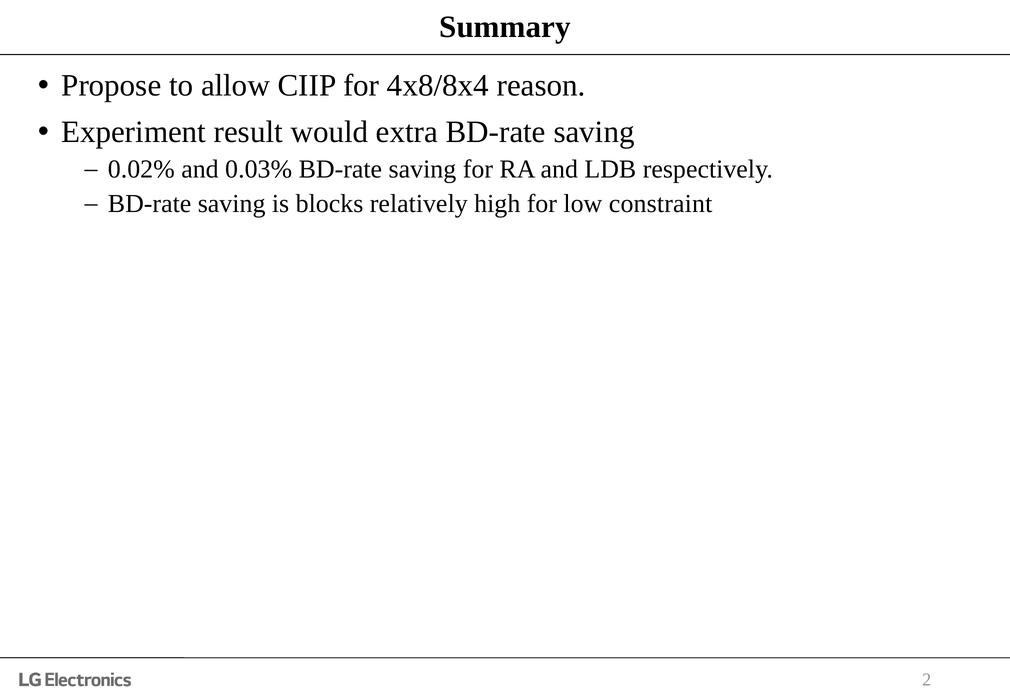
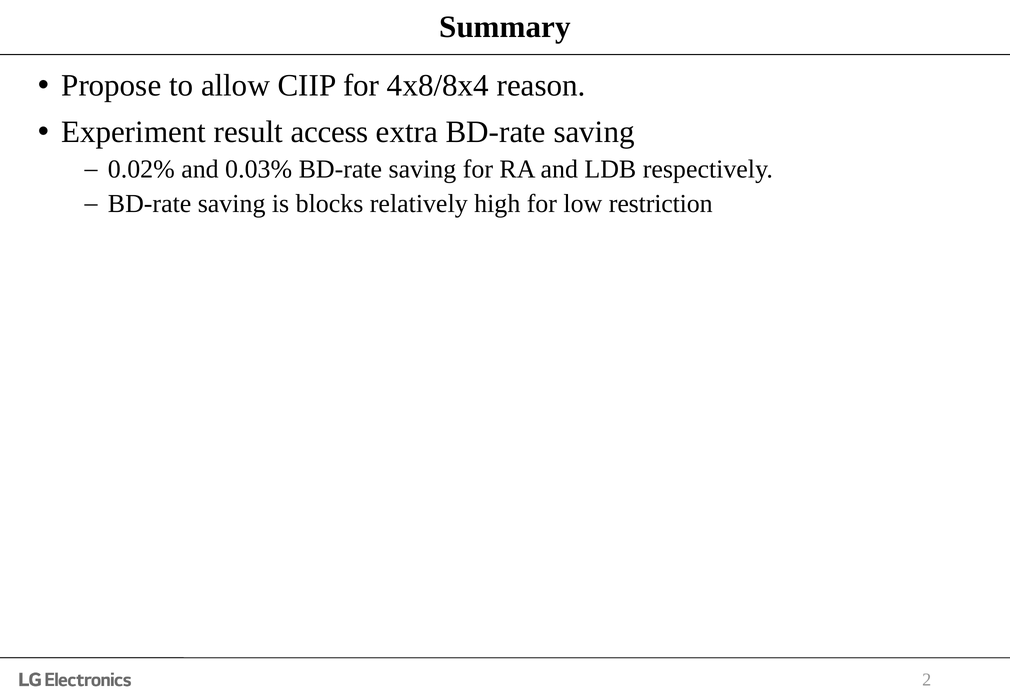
would: would -> access
constraint: constraint -> restriction
